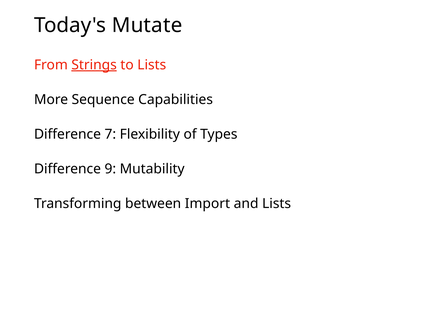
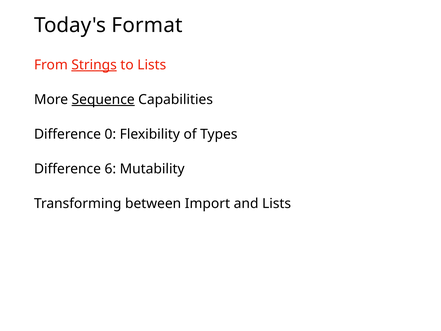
Mutate: Mutate -> Format
Sequence underline: none -> present
7: 7 -> 0
9: 9 -> 6
